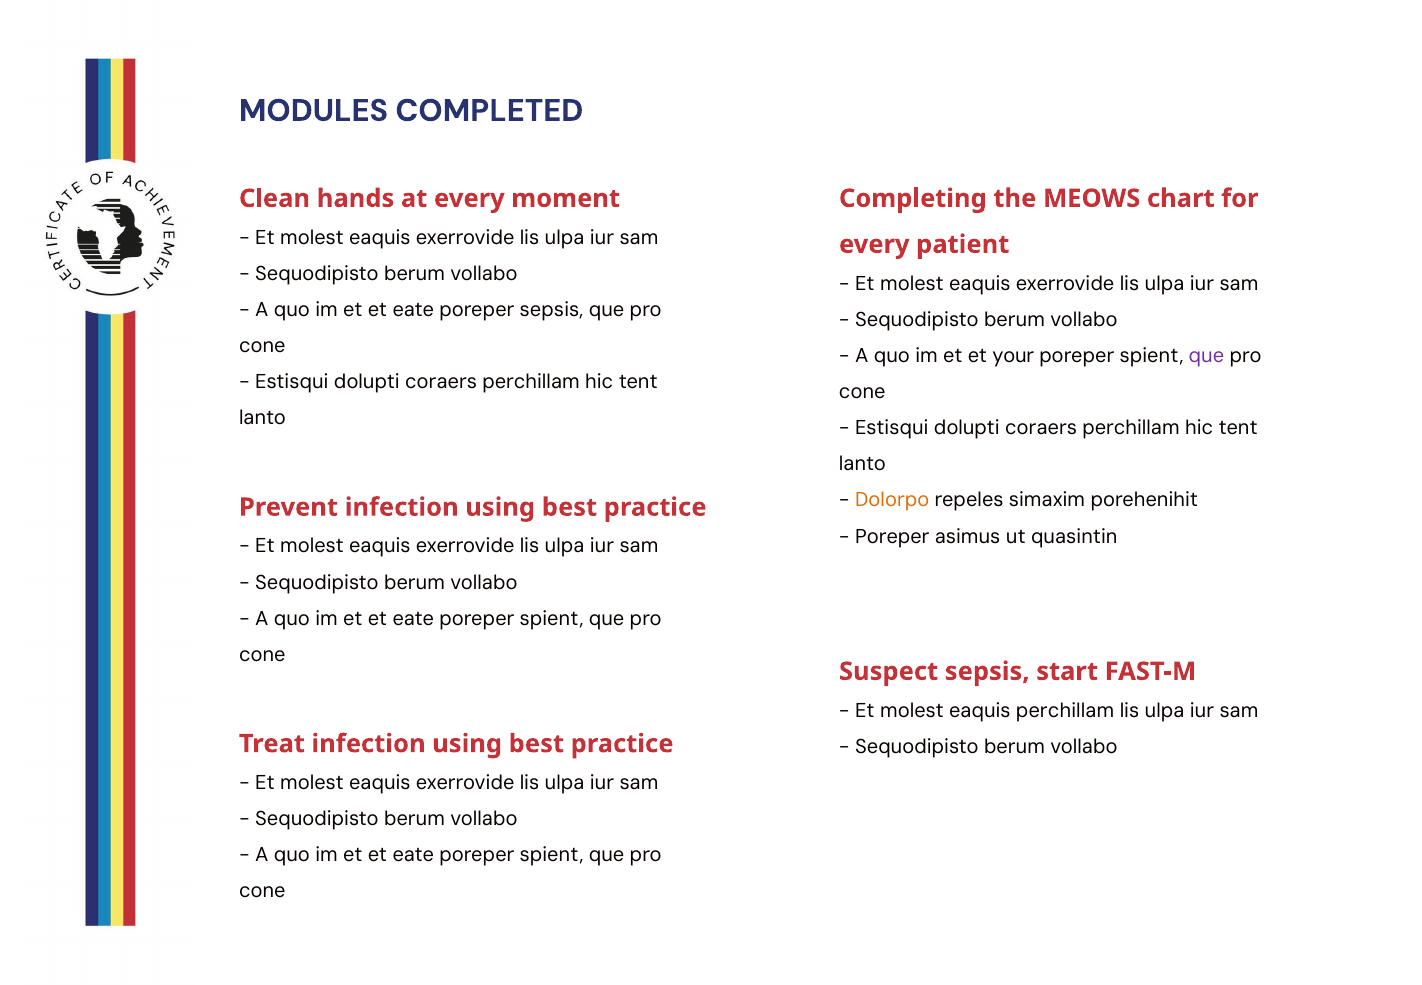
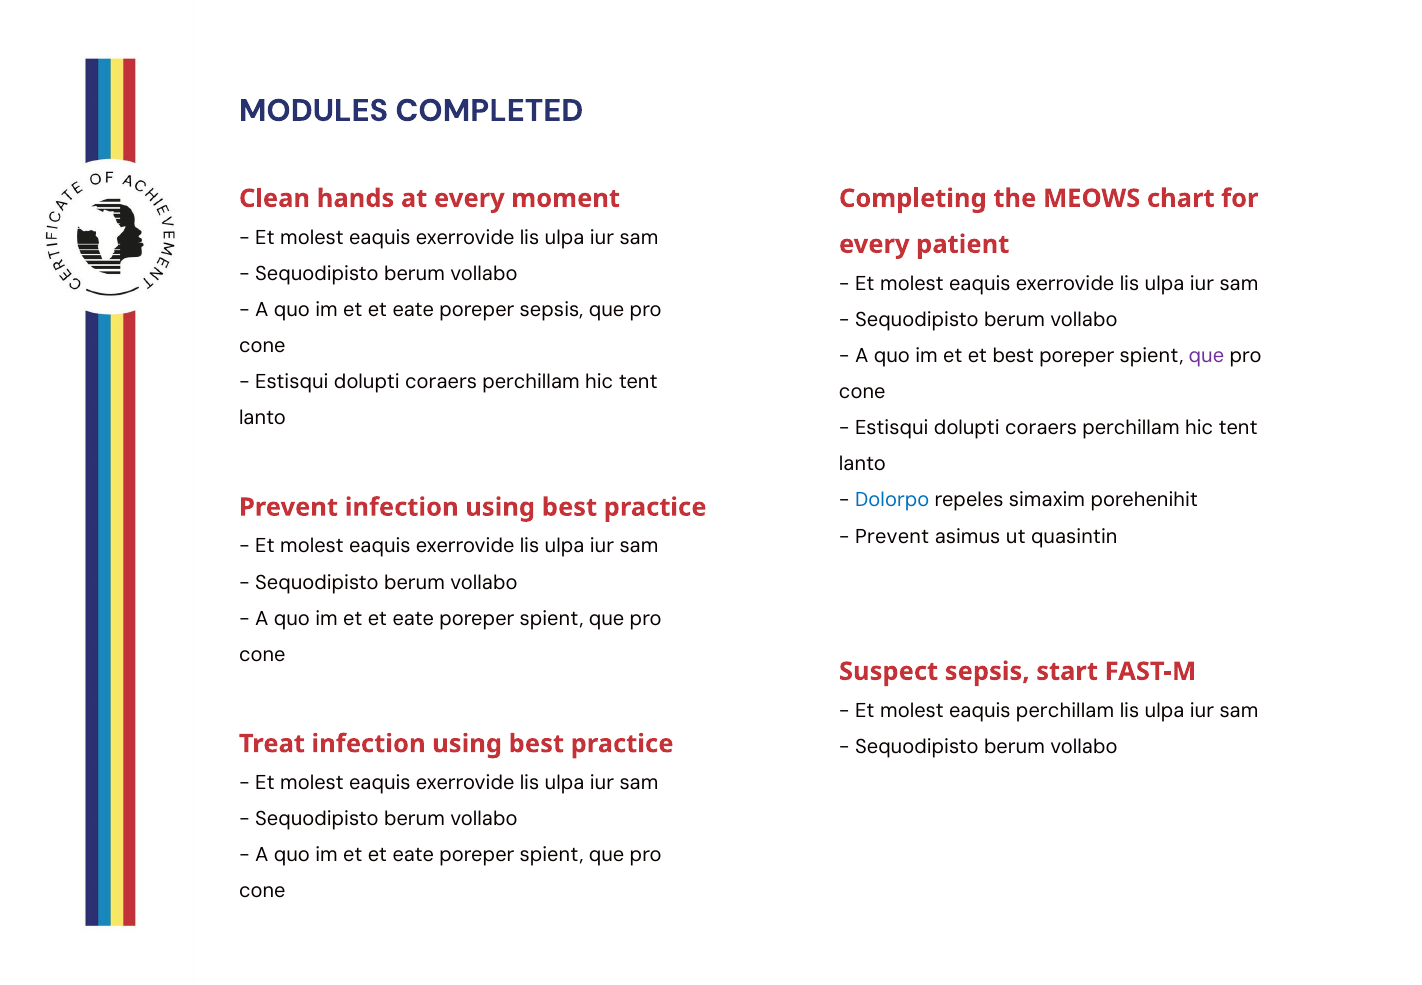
et your: your -> best
Dolorpo colour: orange -> blue
Poreper at (892, 536): Poreper -> Prevent
